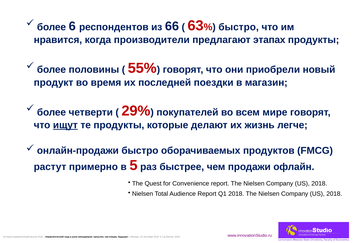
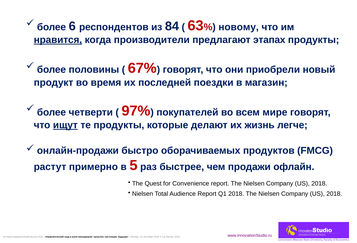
66: 66 -> 84
быстро at (239, 27): быстро -> новому
нравится underline: none -> present
55%: 55% -> 67%
29%: 29% -> 97%
